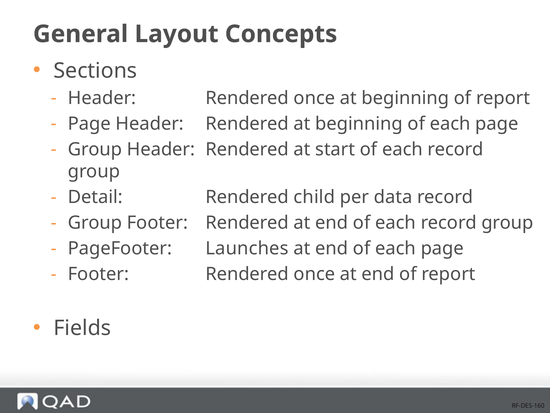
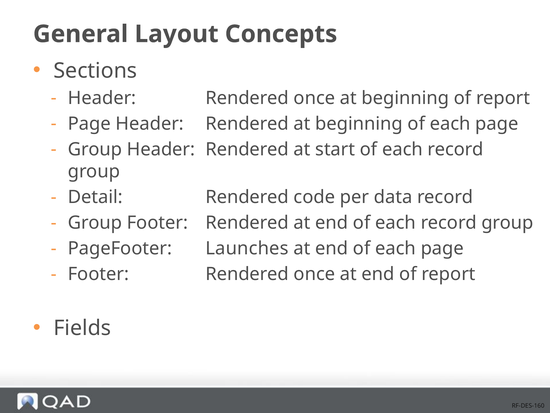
child: child -> code
